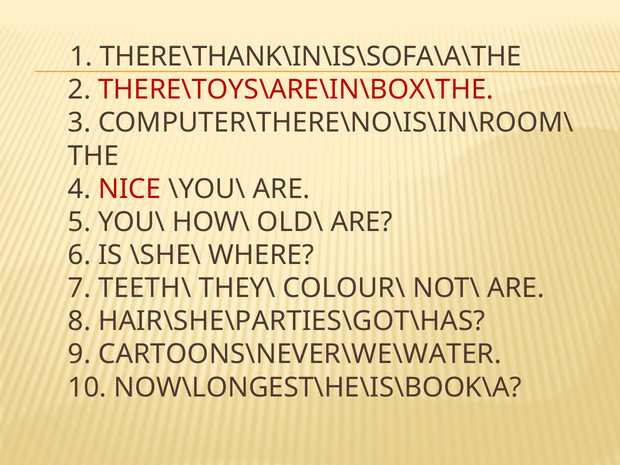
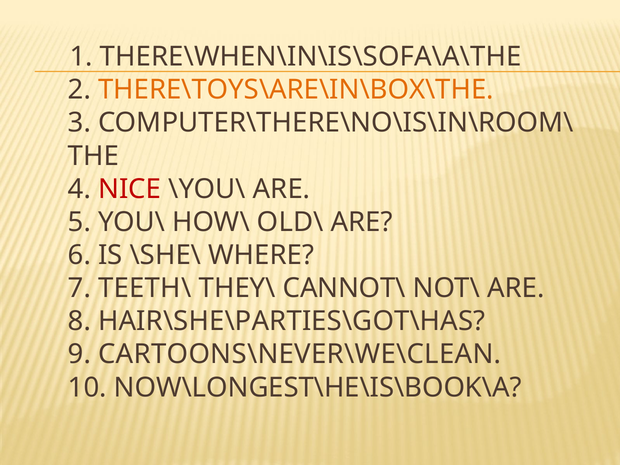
THERE\THANK\IN\IS\SOFA\A\THE: THERE\THANK\IN\IS\SOFA\A\THE -> THERE\WHEN\IN\IS\SOFA\A\THE
THERE\TOYS\ARE\IN\BOX\THE colour: red -> orange
COLOUR\: COLOUR\ -> CANNOT\
CARTOONS\NEVER\WE\WATER: CARTOONS\NEVER\WE\WATER -> CARTOONS\NEVER\WE\CLEAN
